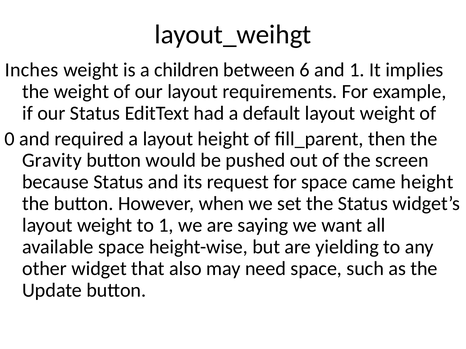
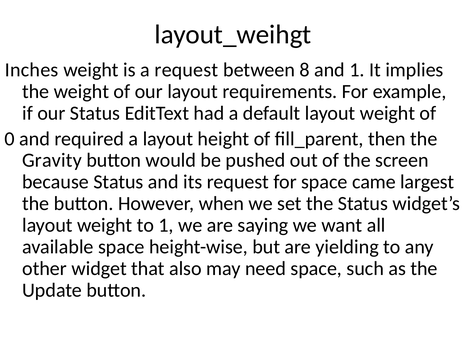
a children: children -> request
6: 6 -> 8
came height: height -> largest
